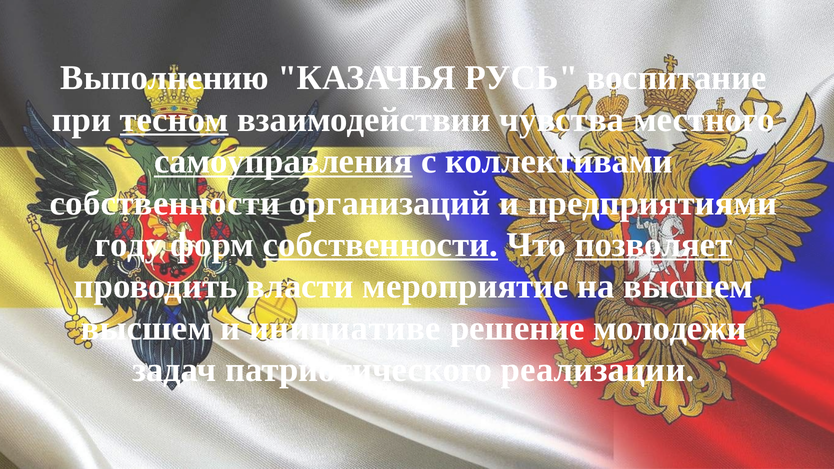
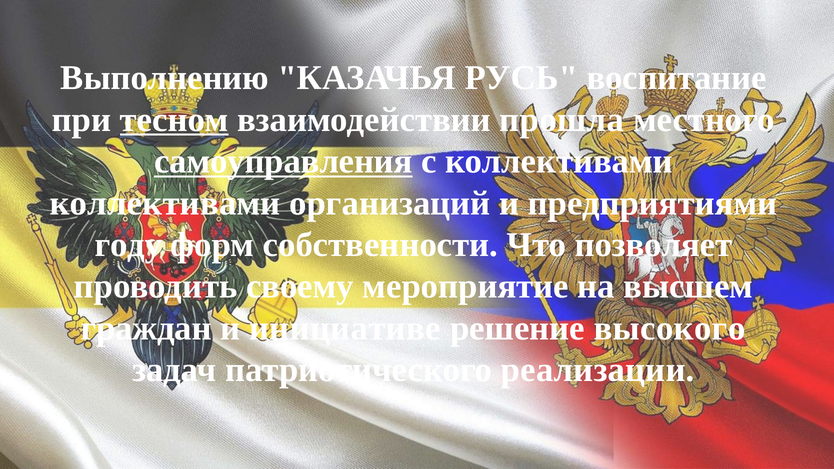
чувства: чувства -> прошла
собственности at (165, 203): собственности -> коллективами
собственности at (380, 245) underline: present -> none
позволяет underline: present -> none
власти: власти -> своему
высшем at (146, 328): высшем -> граждан
молодежи: молодежи -> высокого
